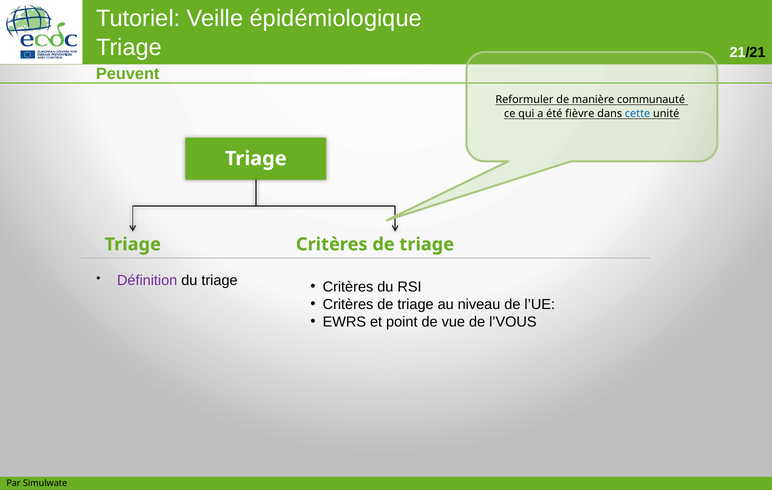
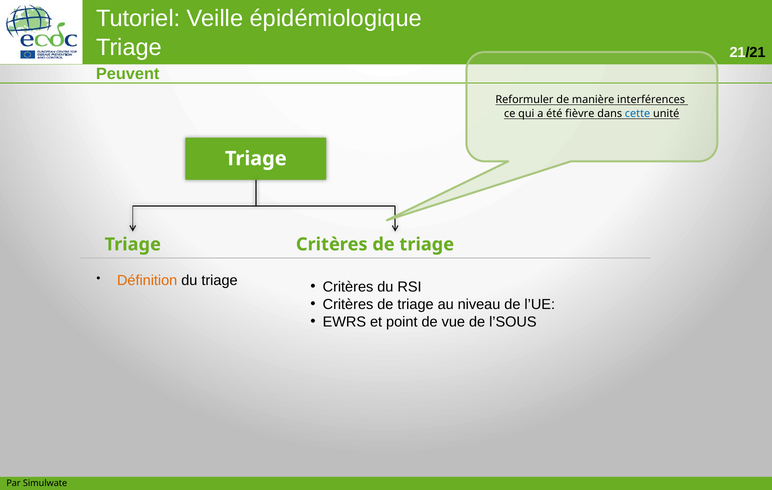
communauté: communauté -> interférences
Définition colour: purple -> orange
l’VOUS: l’VOUS -> l’SOUS
